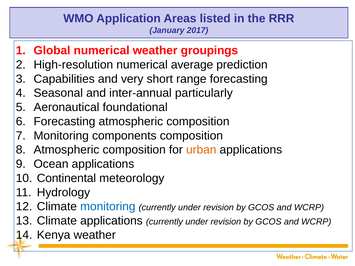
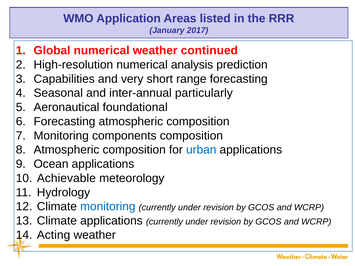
groupings: groupings -> continued
average: average -> analysis
urban colour: orange -> blue
Continental: Continental -> Achievable
Kenya: Kenya -> Acting
